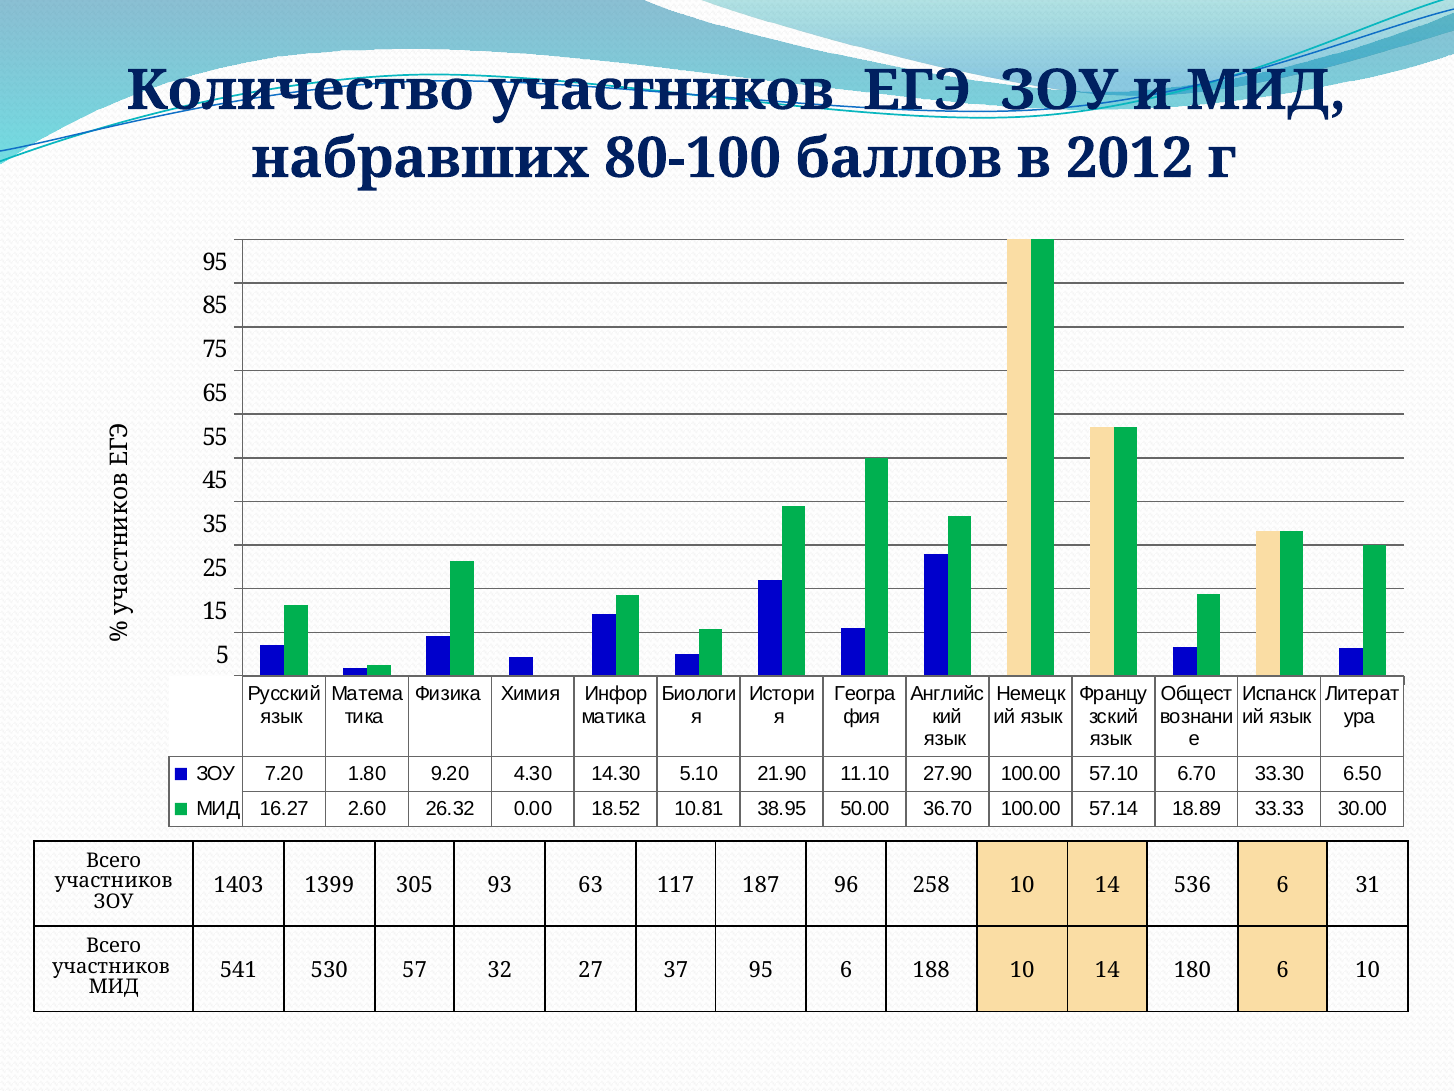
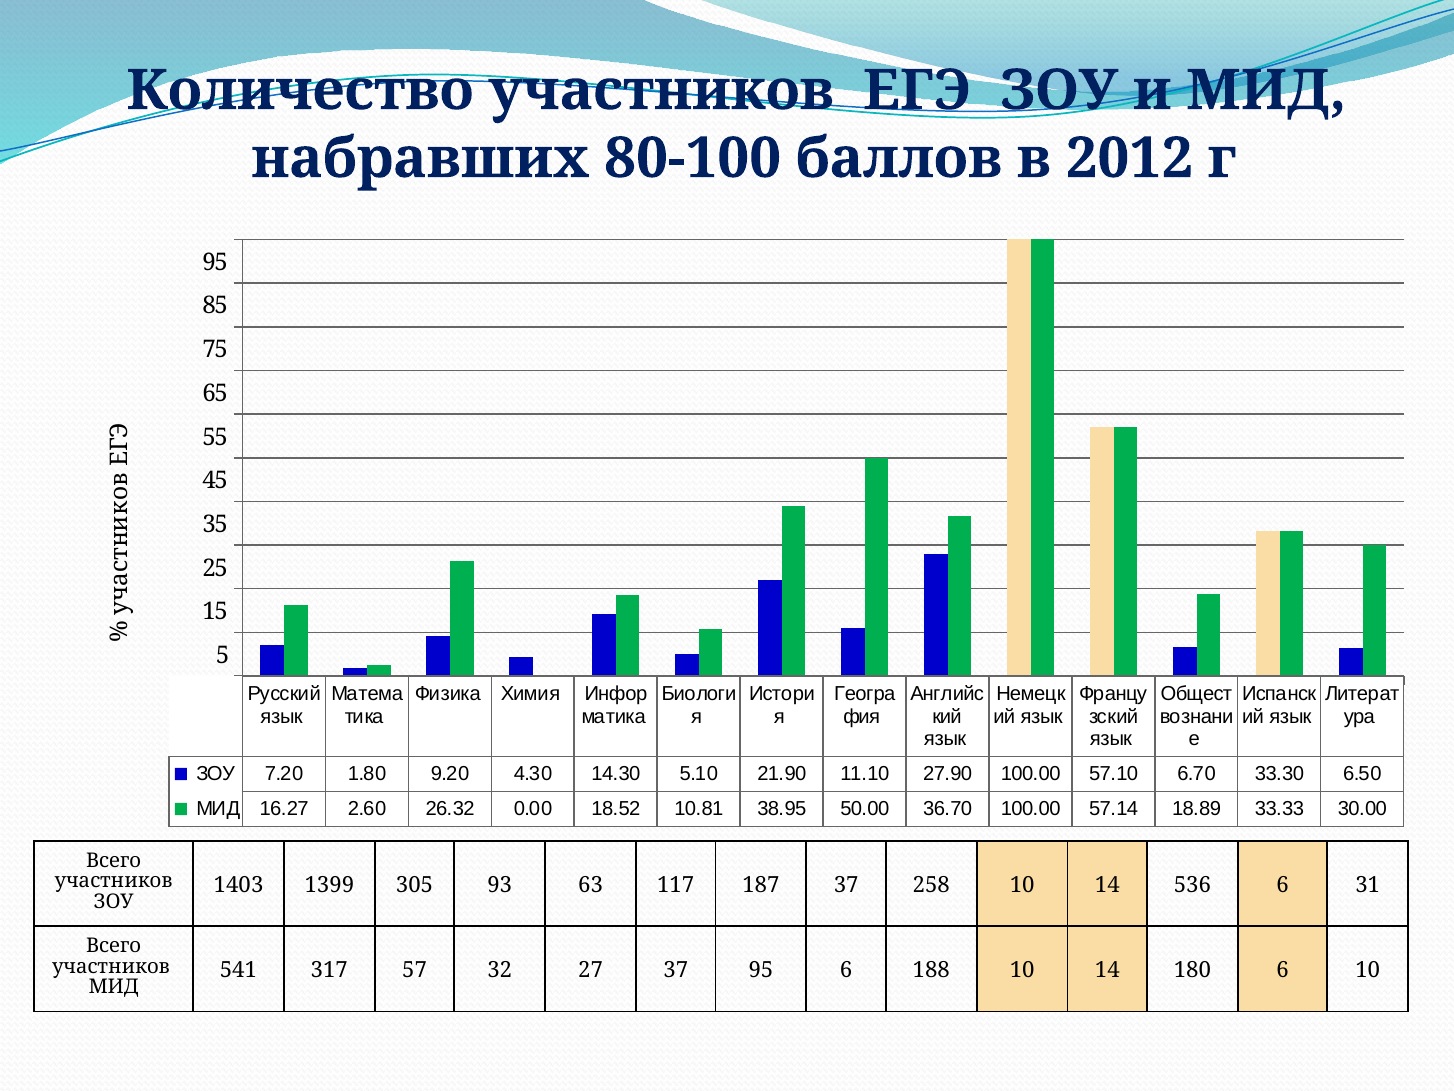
187 96: 96 -> 37
530: 530 -> 317
